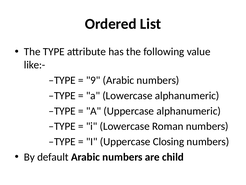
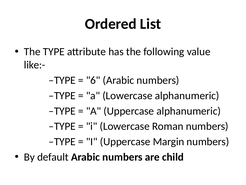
9: 9 -> 6
Closing: Closing -> Margin
